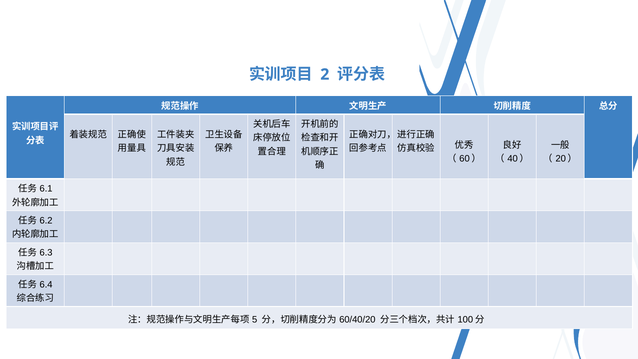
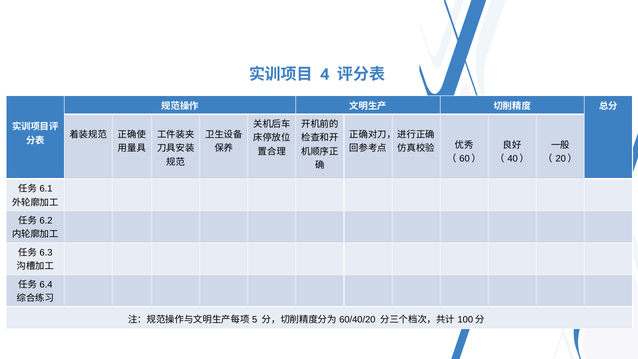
2: 2 -> 4
